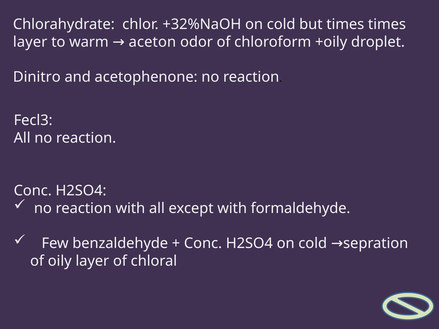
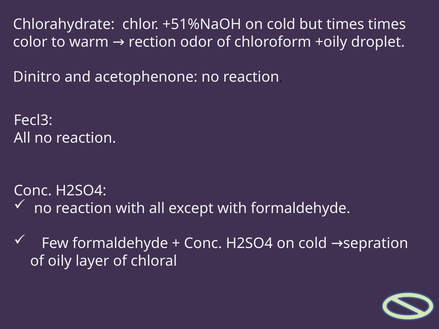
+32%NaOH: +32%NaOH -> +51%NaOH
layer at (30, 42): layer -> color
aceton: aceton -> rection
Few benzaldehyde: benzaldehyde -> formaldehyde
